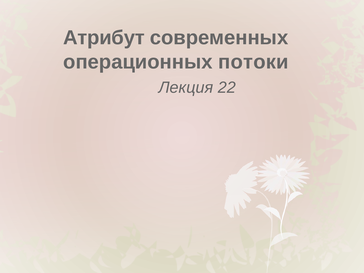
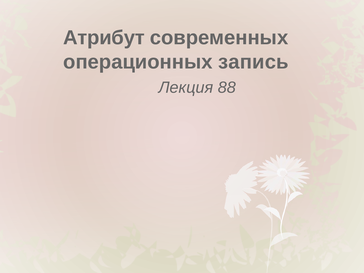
потоки: потоки -> запись
22: 22 -> 88
